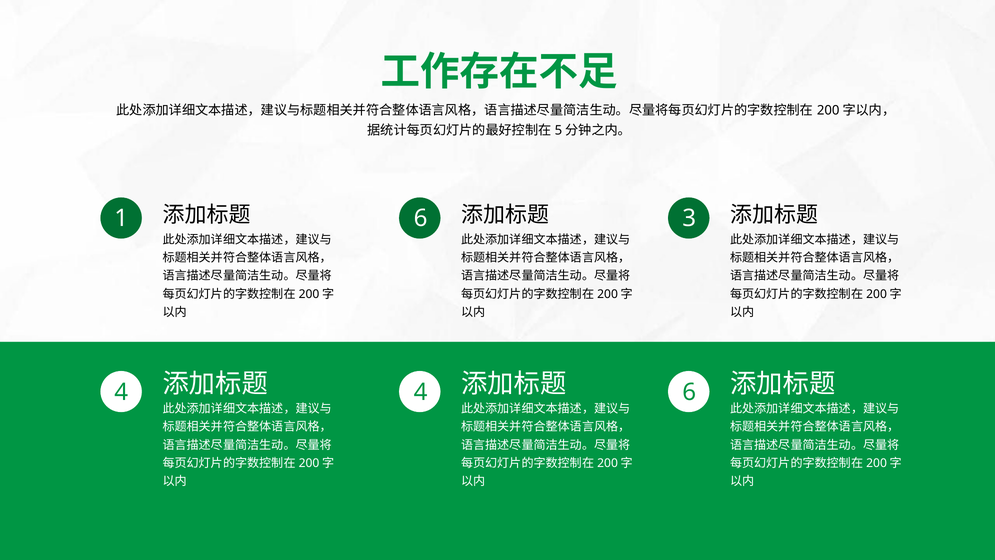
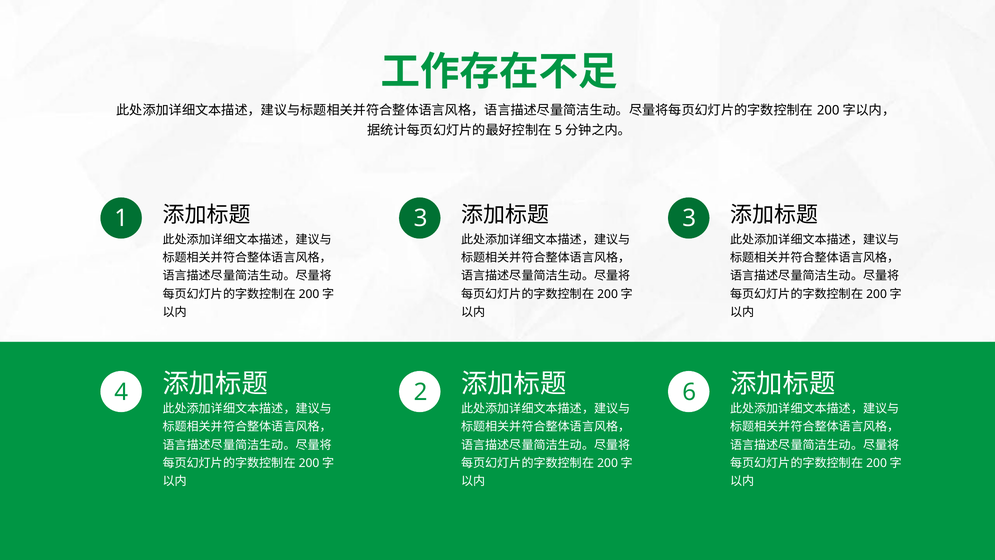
1 6: 6 -> 3
4 4: 4 -> 2
